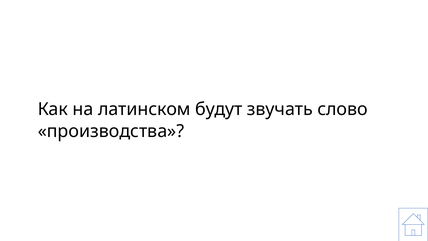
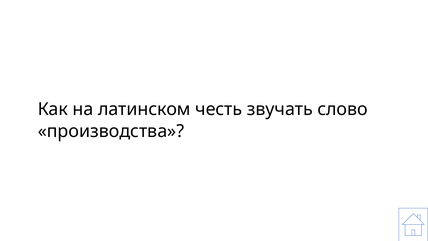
будут: будут -> честь
